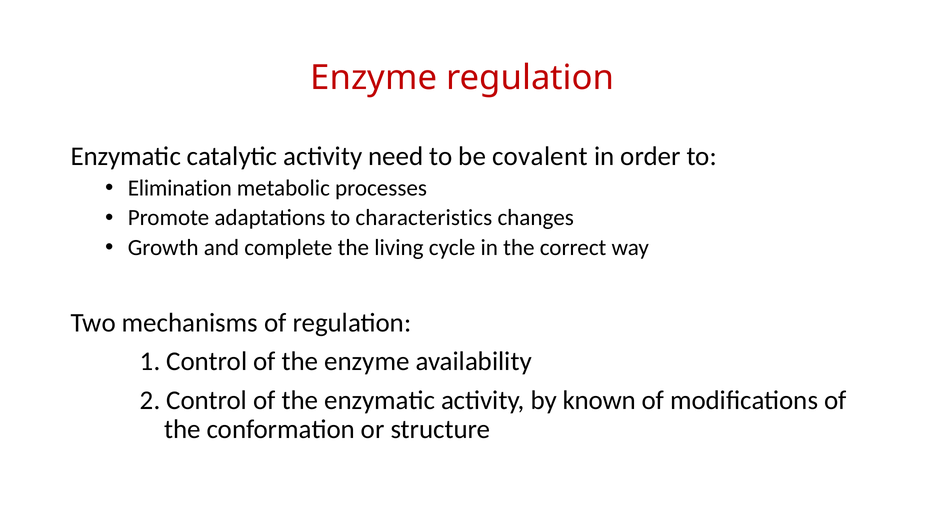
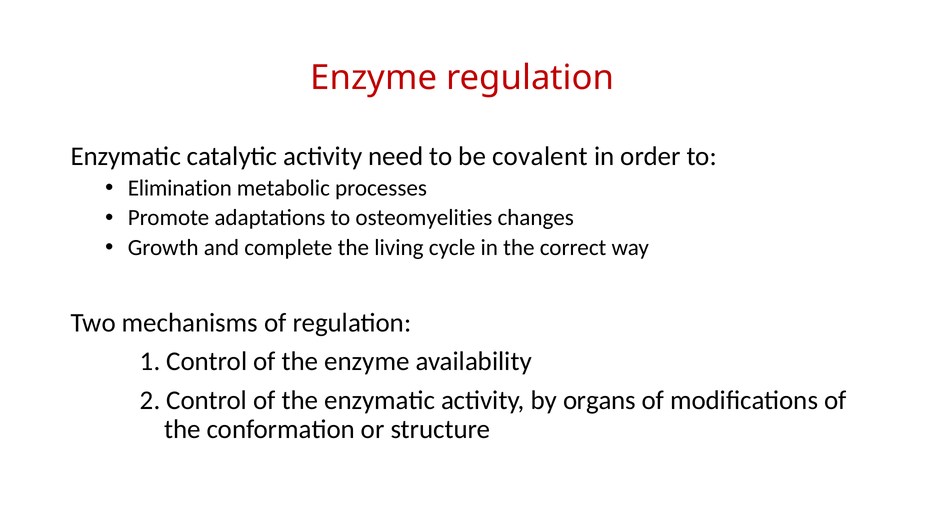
characteristics: characteristics -> osteomyelities
known: known -> organs
